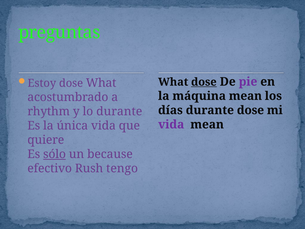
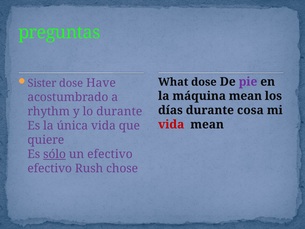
Estoy: Estoy -> Sister
dose What: What -> Have
dose at (204, 82) underline: present -> none
durante dose: dose -> cosa
vida at (171, 124) colour: purple -> red
un because: because -> efectivo
tengo: tengo -> chose
